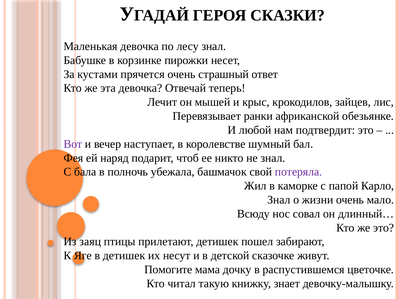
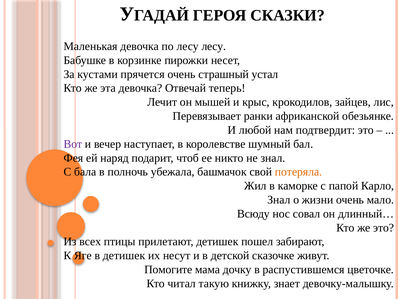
лесу знал: знал -> лесу
ответ: ответ -> устал
потеряла colour: purple -> orange
заяц: заяц -> всех
